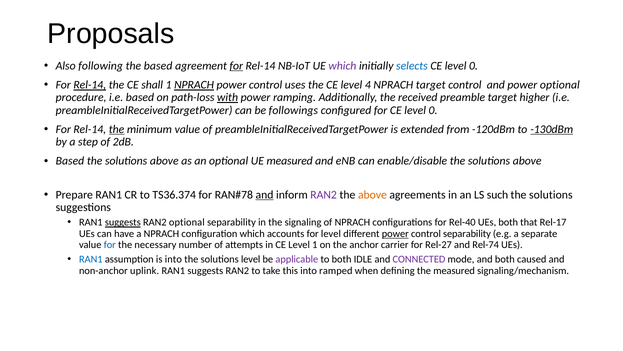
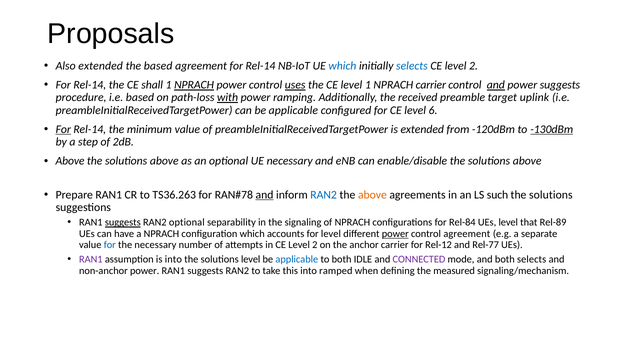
Also following: following -> extended
for at (236, 66) underline: present -> none
which at (342, 66) colour: purple -> blue
0 at (473, 66): 0 -> 2
Rel-14 at (90, 85) underline: present -> none
uses underline: none -> present
level 4: 4 -> 1
NPRACH target: target -> carrier
and at (496, 85) underline: none -> present
power optional: optional -> suggests
higher: higher -> uplink
can be followings: followings -> applicable
for CE level 0: 0 -> 6
For at (63, 129) underline: none -> present
the at (117, 129) underline: present -> none
Based at (70, 161): Based -> Above
UE measured: measured -> necessary
TS36.374: TS36.374 -> TS36.263
RAN2 at (324, 194) colour: purple -> blue
Rel-40: Rel-40 -> Rel-84
UEs both: both -> level
Rel-17: Rel-17 -> Rel-89
control separability: separability -> agreement
in CE Level 1: 1 -> 2
Rel-27: Rel-27 -> Rel-12
Rel-74: Rel-74 -> Rel-77
RAN1 at (91, 259) colour: blue -> purple
applicable at (297, 259) colour: purple -> blue
both caused: caused -> selects
non-anchor uplink: uplink -> power
